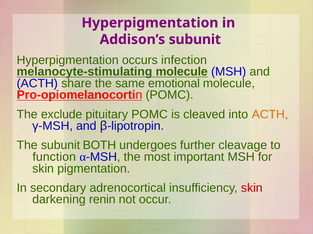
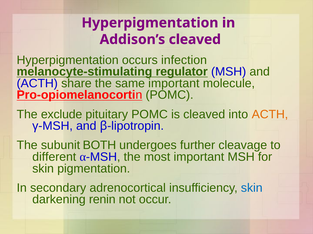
Addison’s subunit: subunit -> cleaved
melanocyte-stimulating molecule: molecule -> regulator
same emotional: emotional -> important
function: function -> different
skin at (252, 188) colour: red -> blue
